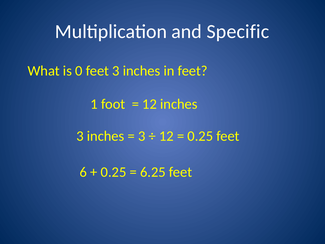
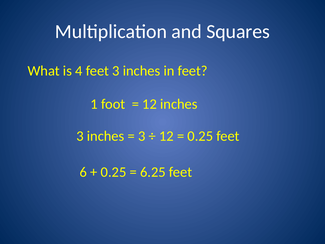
Specific: Specific -> Squares
0: 0 -> 4
